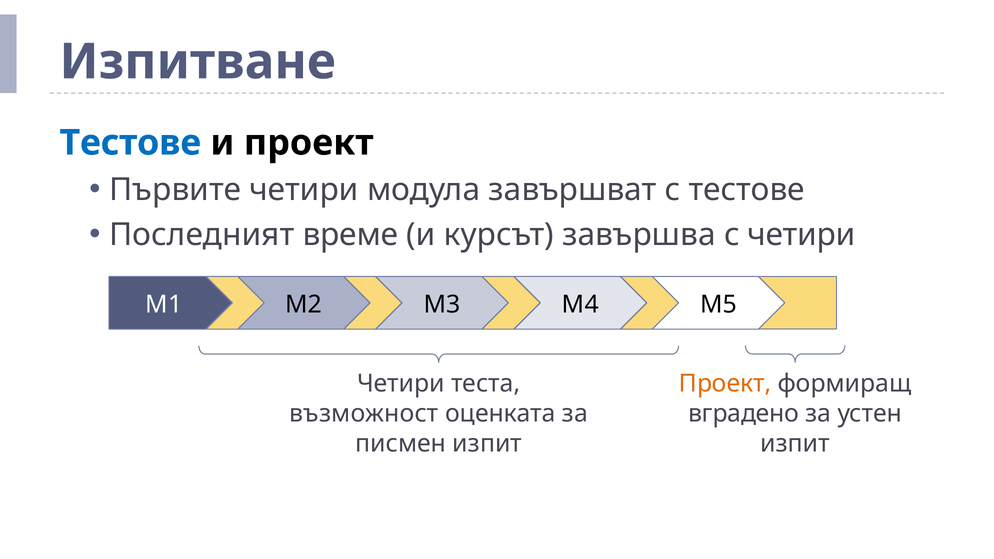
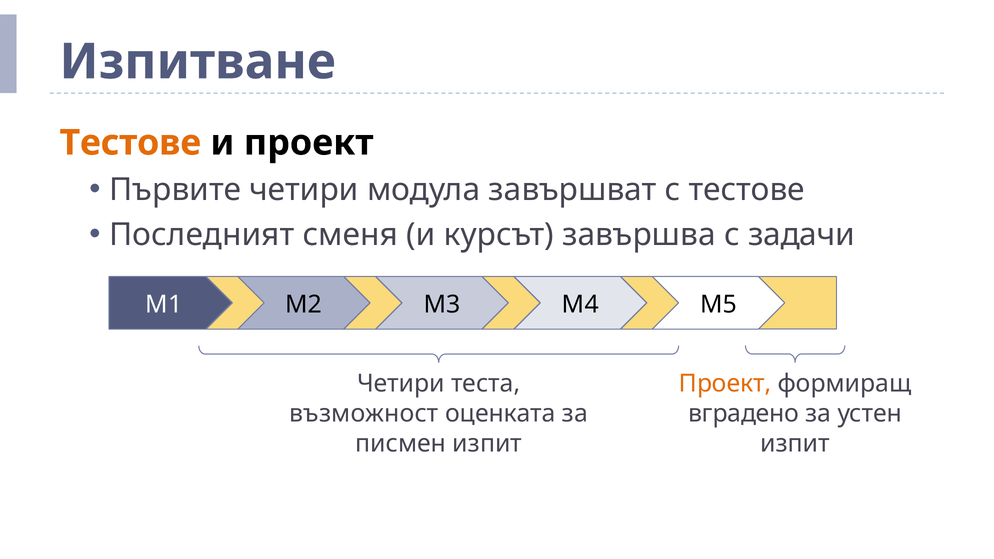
Тестове at (130, 143) colour: blue -> orange
време: време -> сменя
с четири: четири -> задачи
